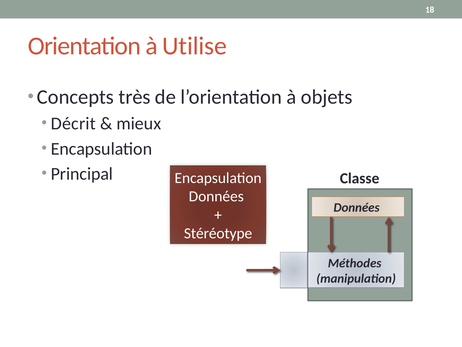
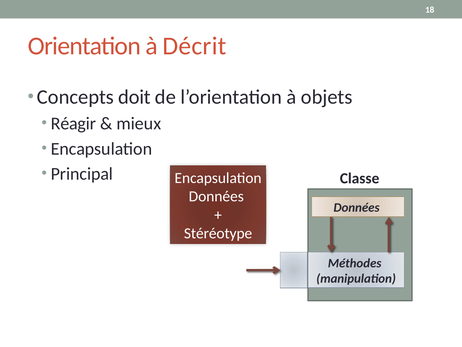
Utilise: Utilise -> Décrit
très: très -> doit
Décrit: Décrit -> Réagir
